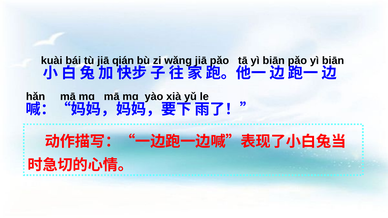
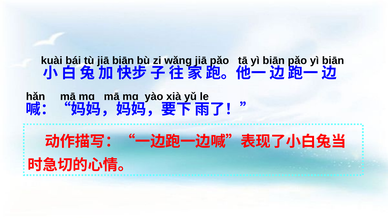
jiā qián: qián -> biān
